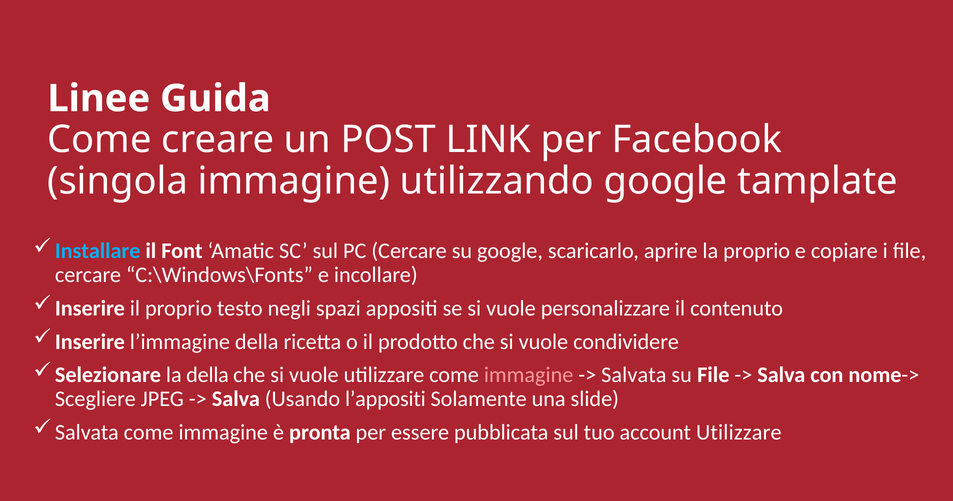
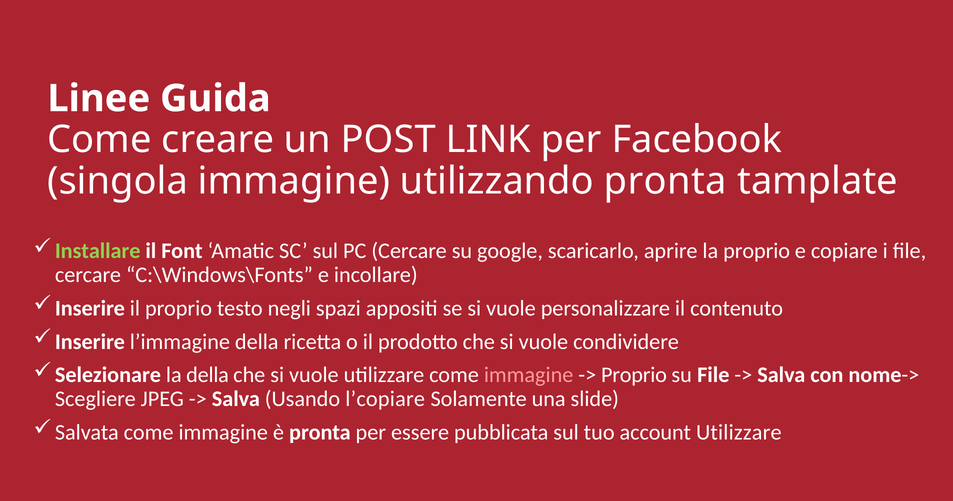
utilizzando google: google -> pronta
Installare colour: light blue -> light green
Salvata at (634, 375): Salvata -> Proprio
l’appositi: l’appositi -> l’copiare
